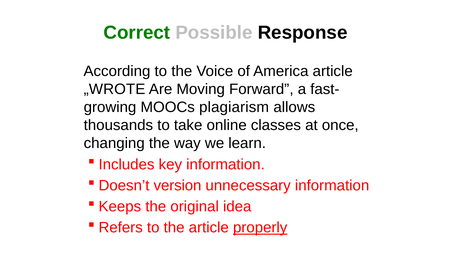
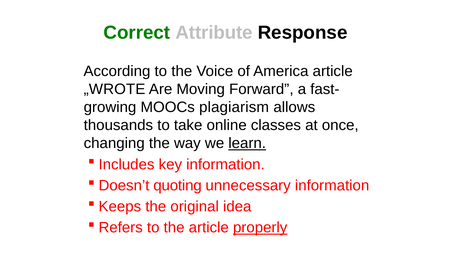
Possible: Possible -> Attribute
learn underline: none -> present
version: version -> quoting
